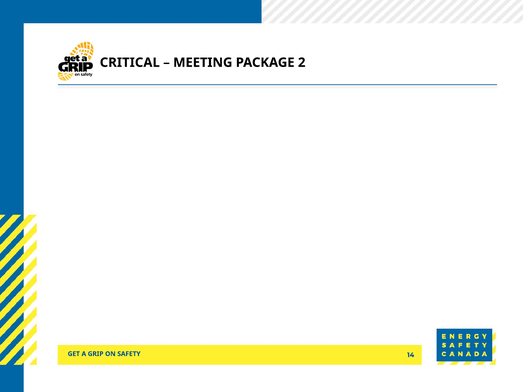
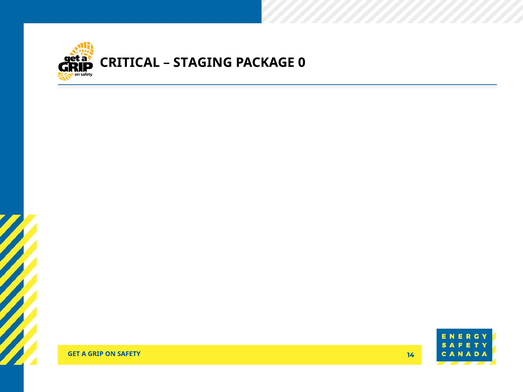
MEETING: MEETING -> STAGING
2: 2 -> 0
